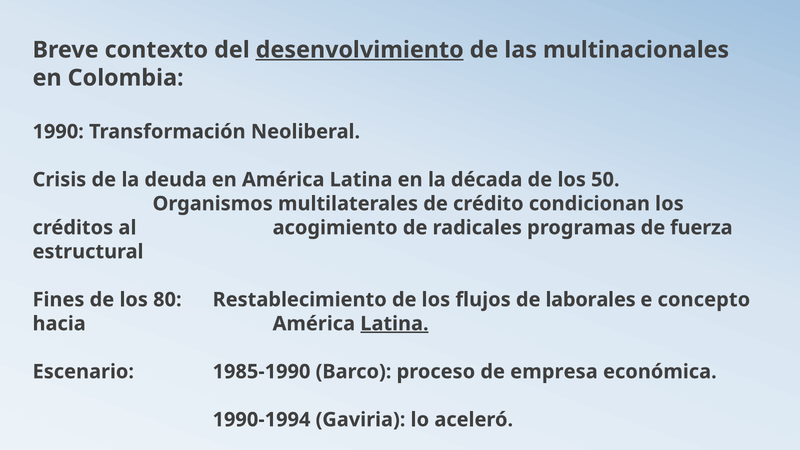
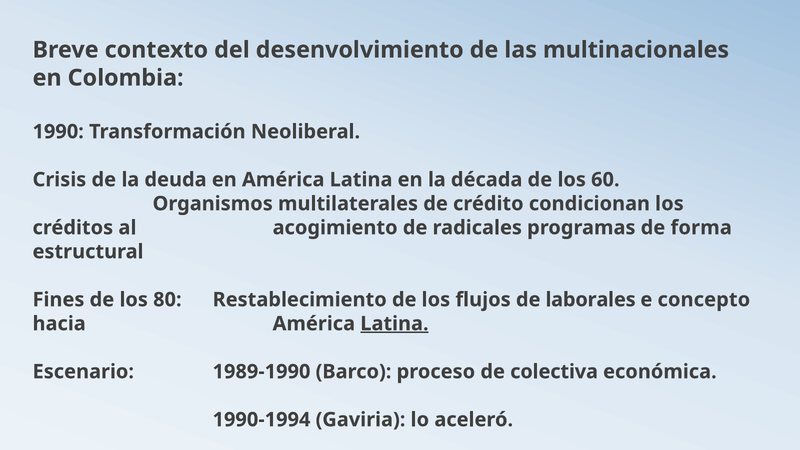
desenvolvimiento underline: present -> none
50: 50 -> 60
fuerza: fuerza -> forma
1985-1990: 1985-1990 -> 1989-1990
empresa: empresa -> colectiva
